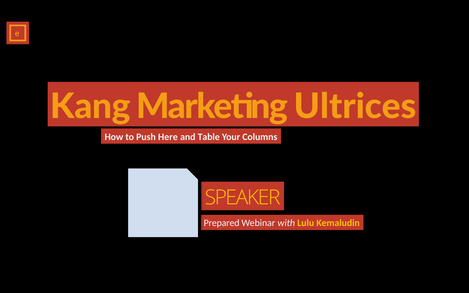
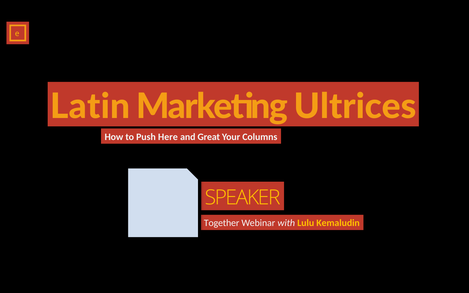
Kang: Kang -> Latin
Table: Table -> Great
Prepared: Prepared -> Together
